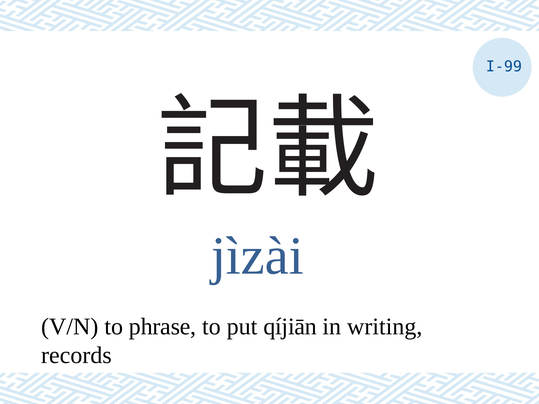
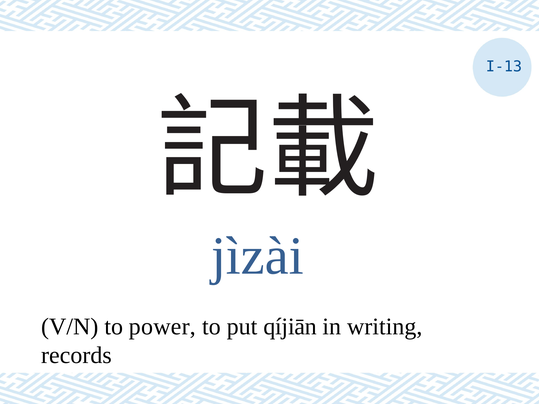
I-99: I-99 -> I-13
phrase: phrase -> power
